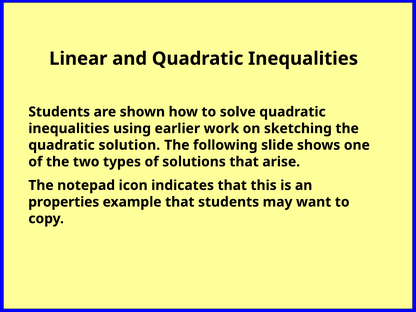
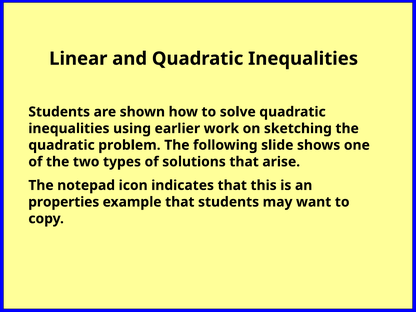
solution: solution -> problem
